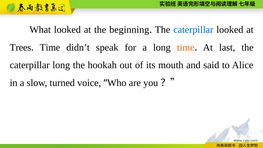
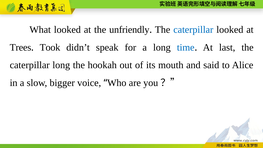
beginning: beginning -> unfriendly
Time at (50, 47): Time -> Took
time at (186, 47) colour: orange -> blue
turned: turned -> bigger
